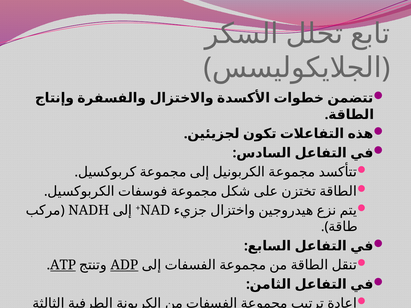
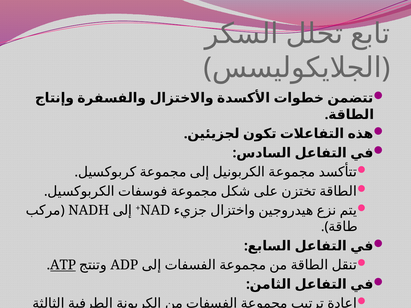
ADP underline: present -> none
